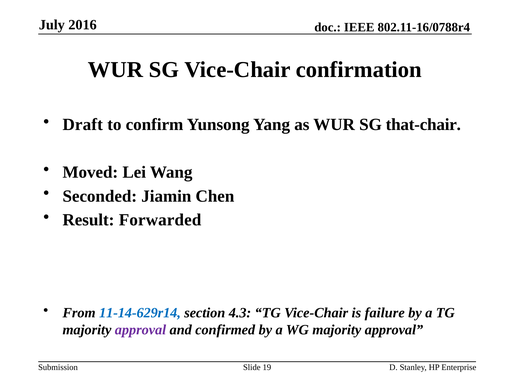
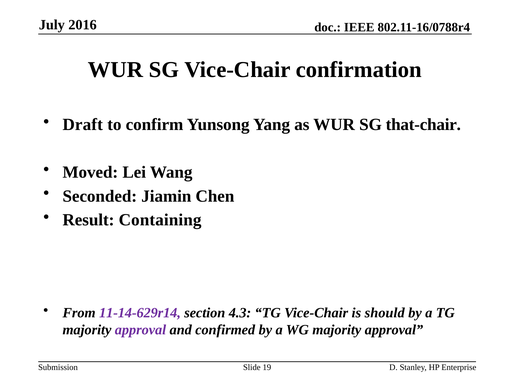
Forwarded: Forwarded -> Containing
11-14-629r14 colour: blue -> purple
failure: failure -> should
